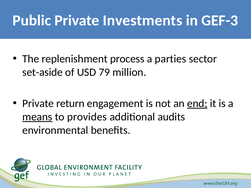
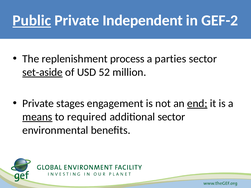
Public underline: none -> present
Investments: Investments -> Independent
GEF-3: GEF-3 -> GEF-2
set-aside underline: none -> present
79: 79 -> 52
return: return -> stages
provides: provides -> required
additional audits: audits -> sector
